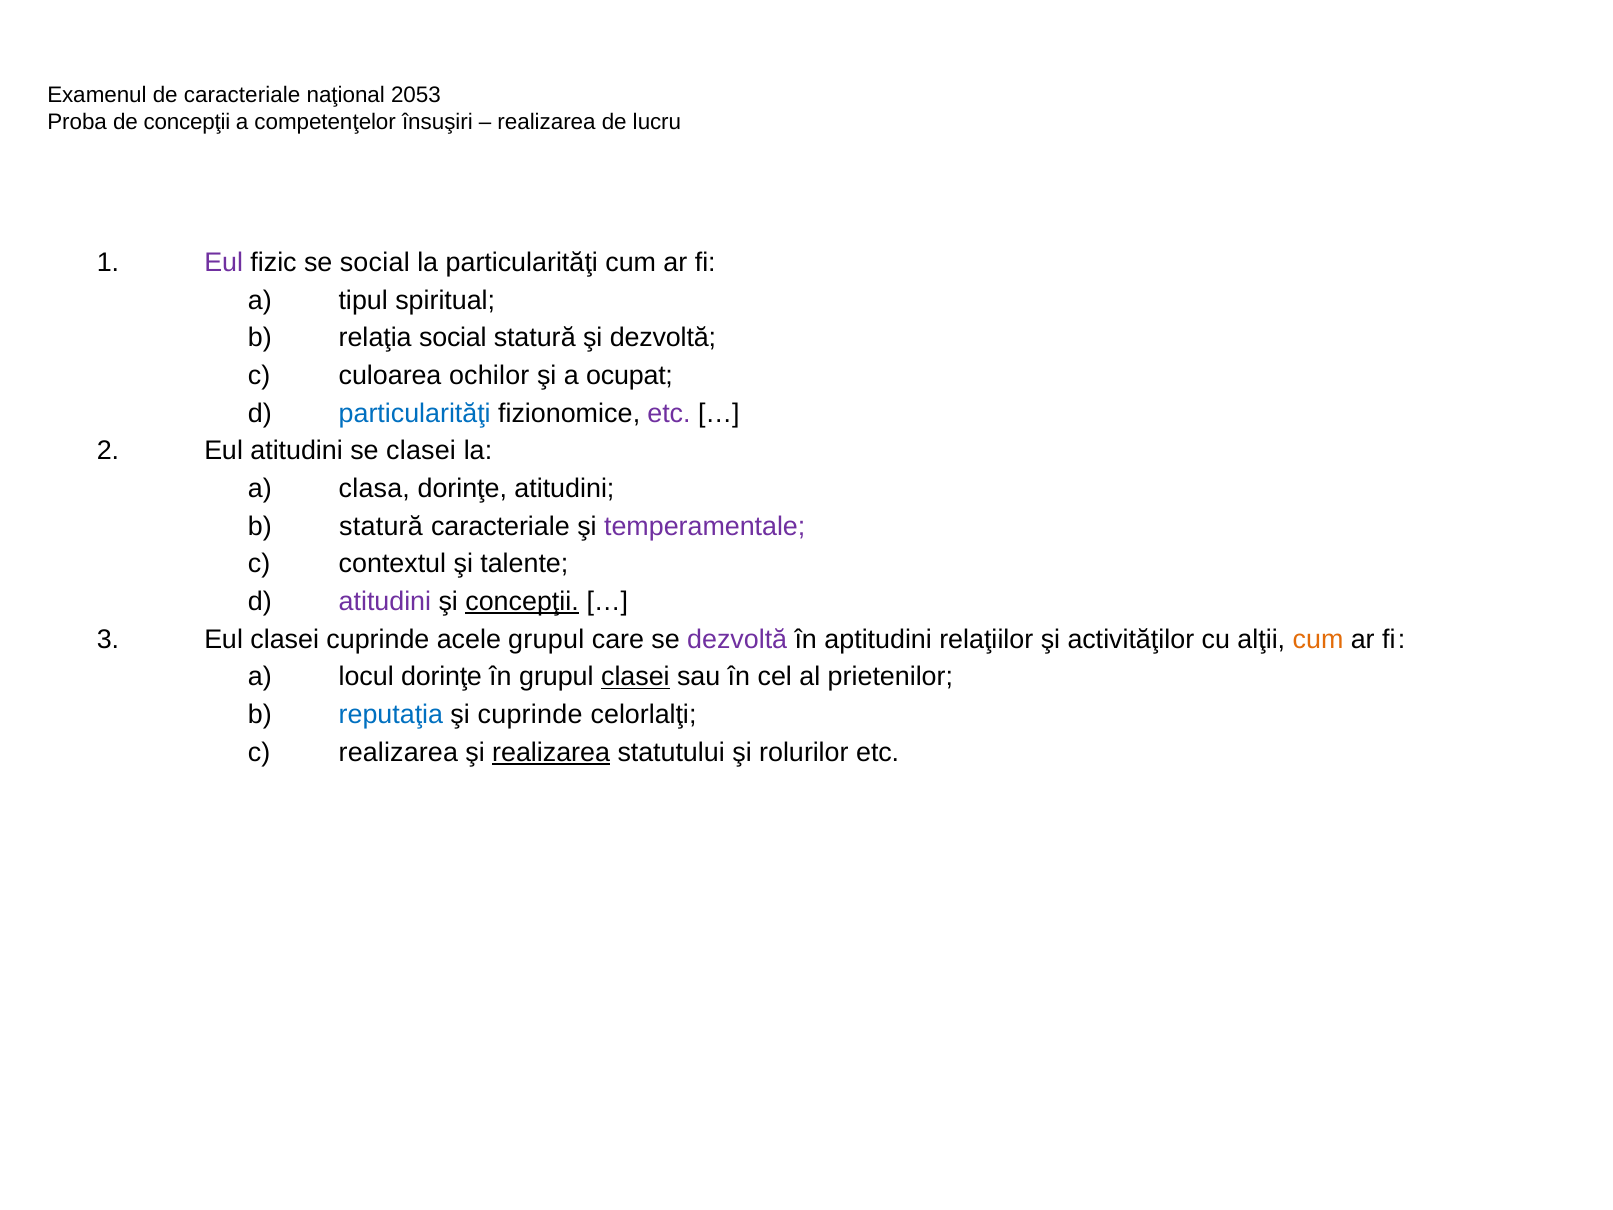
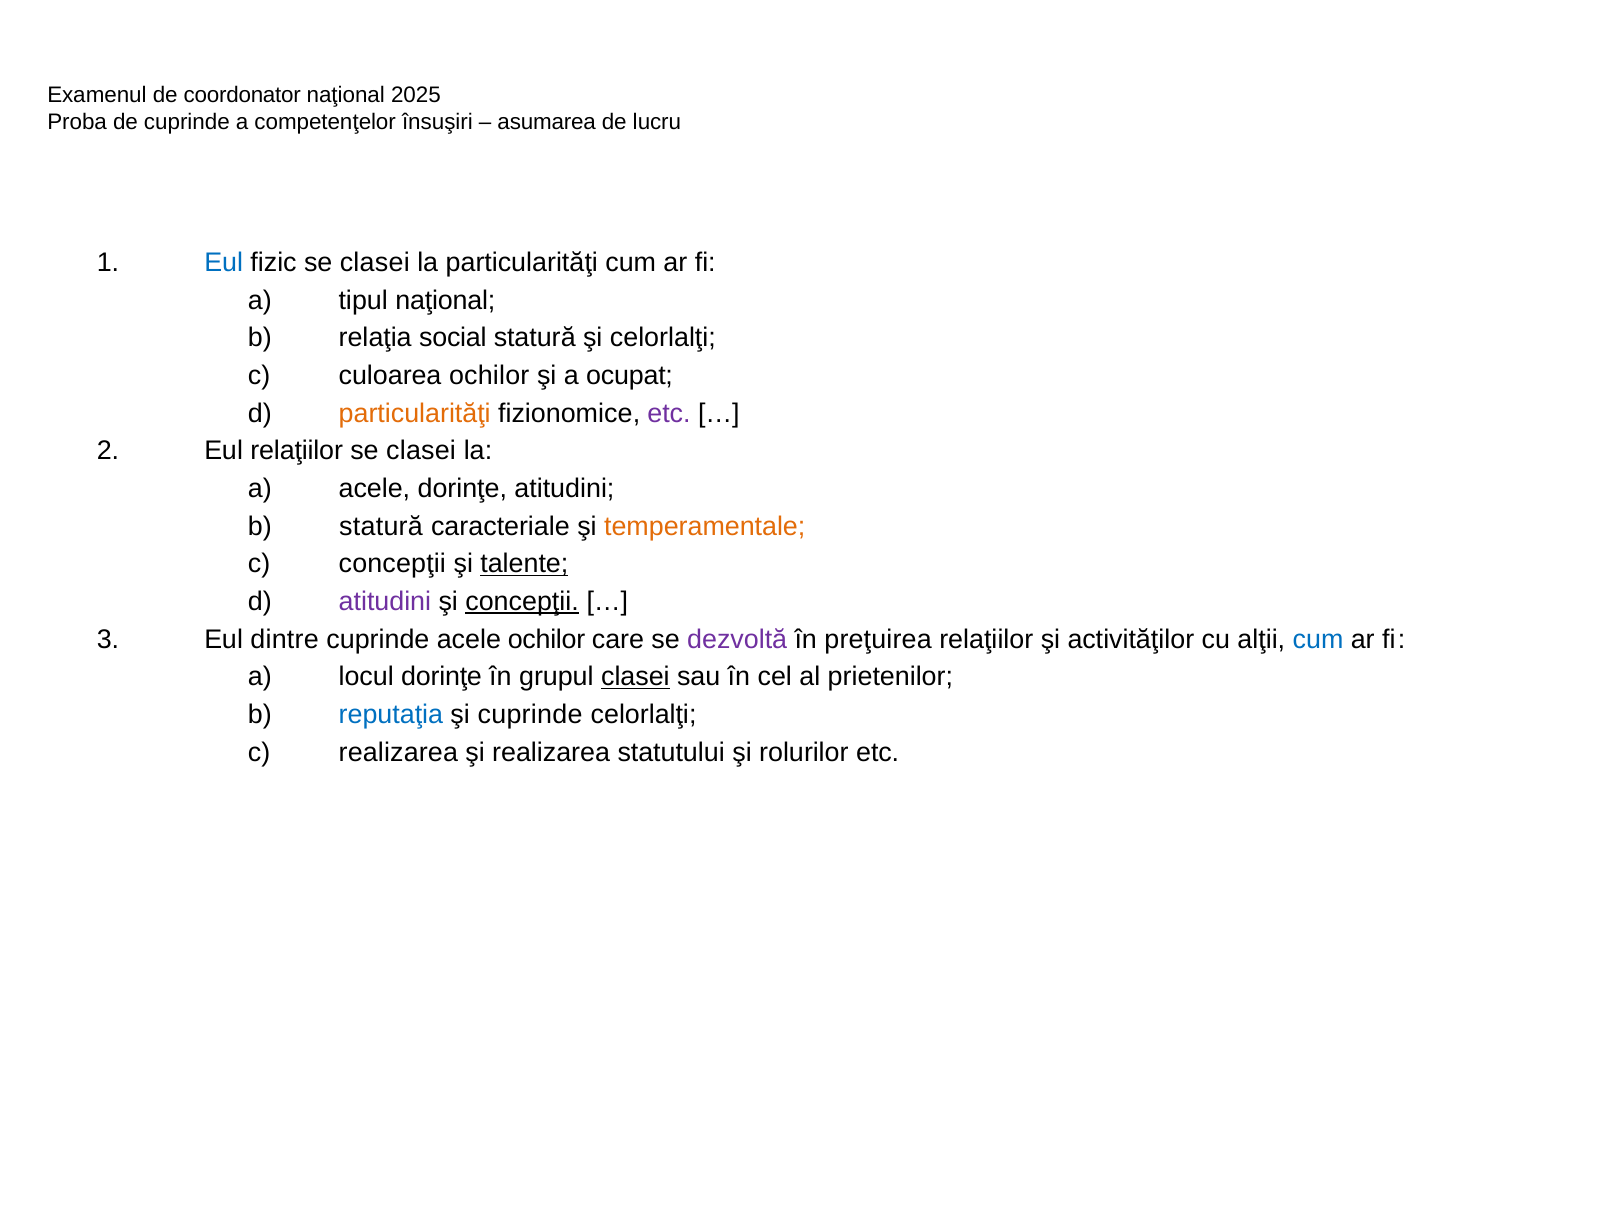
de caracteriale: caracteriale -> coordonator
2053: 2053 -> 2025
de concepţii: concepţii -> cuprinde
realizarea at (547, 122): realizarea -> asumarea
Eul at (224, 263) colour: purple -> blue
fizic se social: social -> clasei
tipul spiritual: spiritual -> naţional
şi dezvoltă: dezvoltă -> celorlalţi
particularităţi at (415, 413) colour: blue -> orange
Eul atitudini: atitudini -> relaţiilor
a clasa: clasa -> acele
temperamentale colour: purple -> orange
contextul at (392, 564): contextul -> concepţii
talente underline: none -> present
Eul clasei: clasei -> dintre
acele grupul: grupul -> ochilor
aptitudini: aptitudini -> preţuirea
cum at (1318, 639) colour: orange -> blue
realizarea at (551, 752) underline: present -> none
